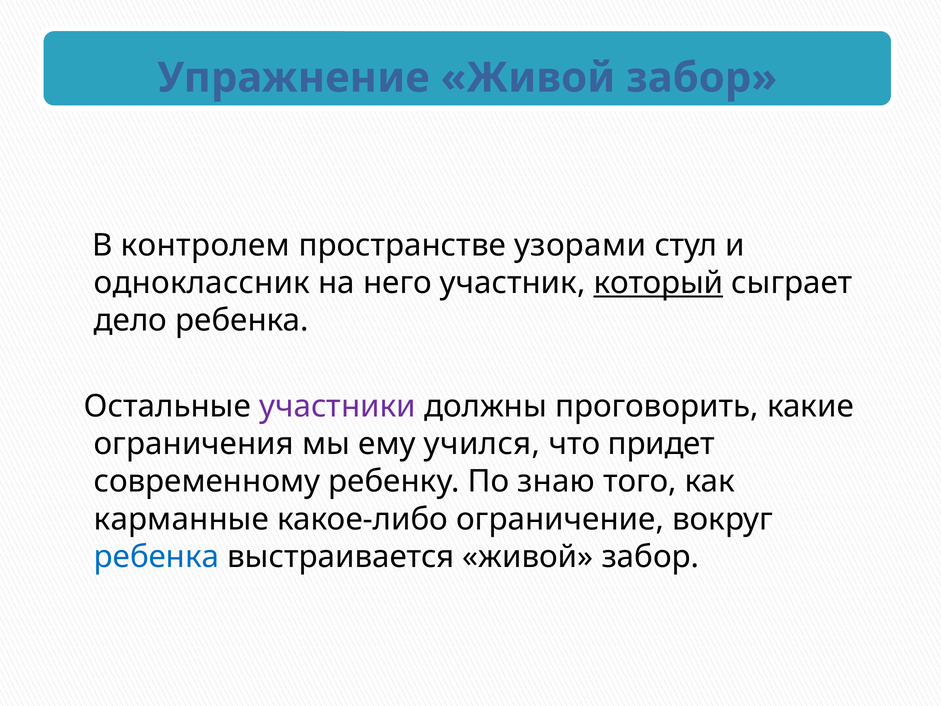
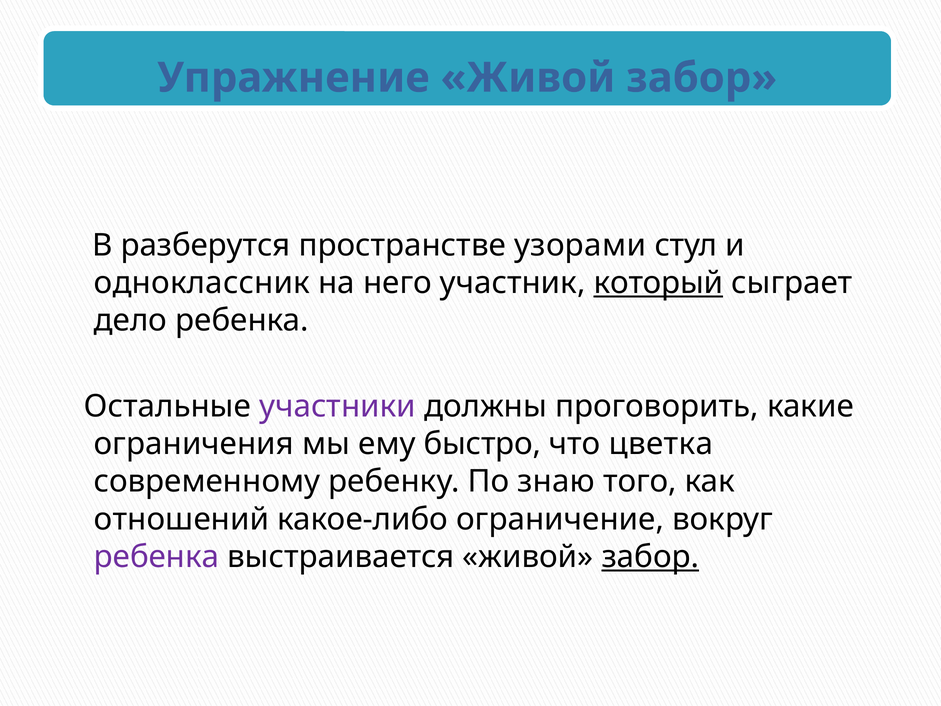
контролем: контролем -> разберутся
учился: учился -> быстро
придет: придет -> цветка
карманные: карманные -> отношений
ребенка at (157, 557) colour: blue -> purple
забор at (650, 557) underline: none -> present
